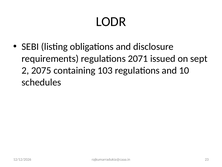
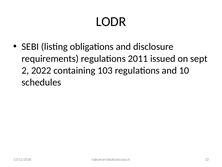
2071: 2071 -> 2011
2075: 2075 -> 2022
